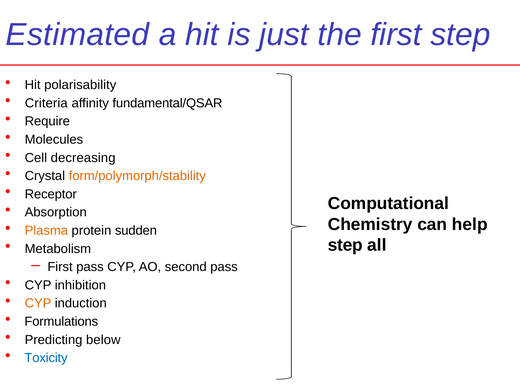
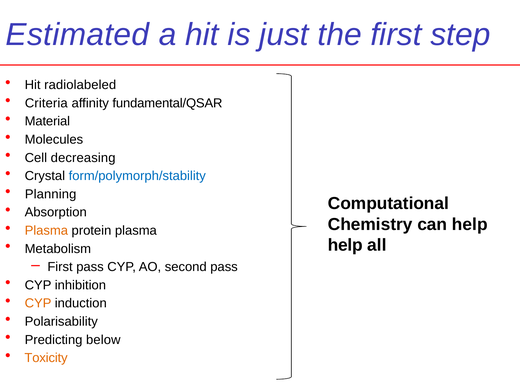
polarisability: polarisability -> radiolabeled
Require: Require -> Material
form/polymorph/stability colour: orange -> blue
Receptor: Receptor -> Planning
protein sudden: sudden -> plasma
step at (345, 245): step -> help
Formulations: Formulations -> Polarisability
Toxicity colour: blue -> orange
